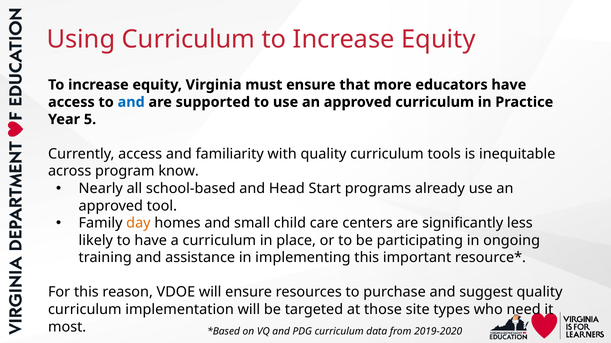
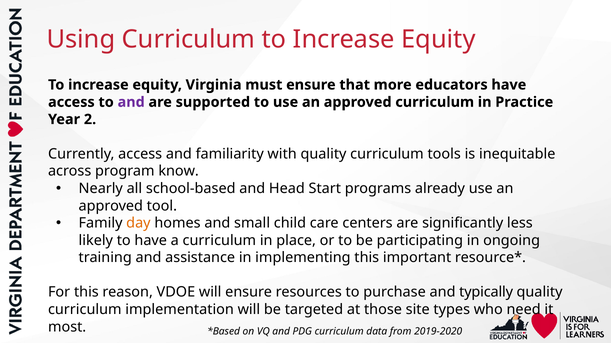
and at (131, 102) colour: blue -> purple
5: 5 -> 2
suggest: suggest -> typically
